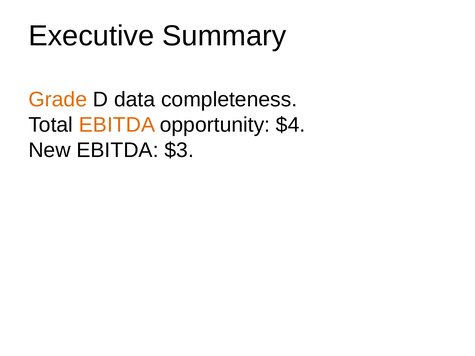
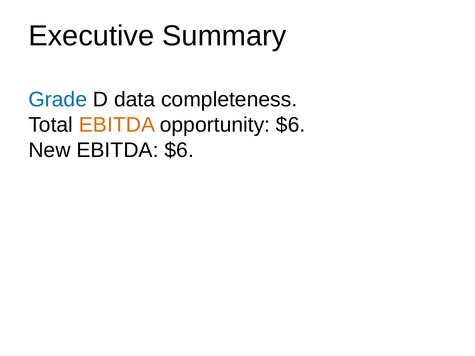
Grade colour: orange -> blue
opportunity $4: $4 -> $6
EBITDA $3: $3 -> $6
